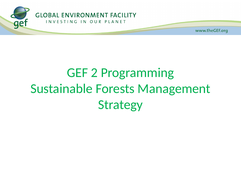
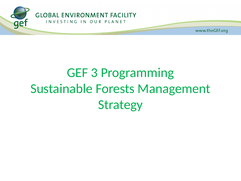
2: 2 -> 3
